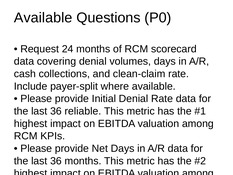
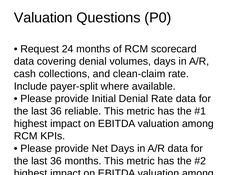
Available at (43, 18): Available -> Valuation
